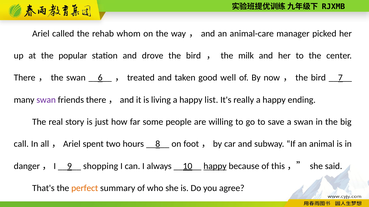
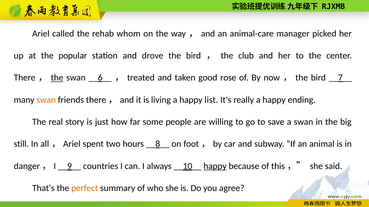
milk: milk -> club
the at (57, 78) underline: none -> present
well: well -> rose
swan at (46, 100) colour: purple -> orange
call: call -> still
shopping: shopping -> countries
